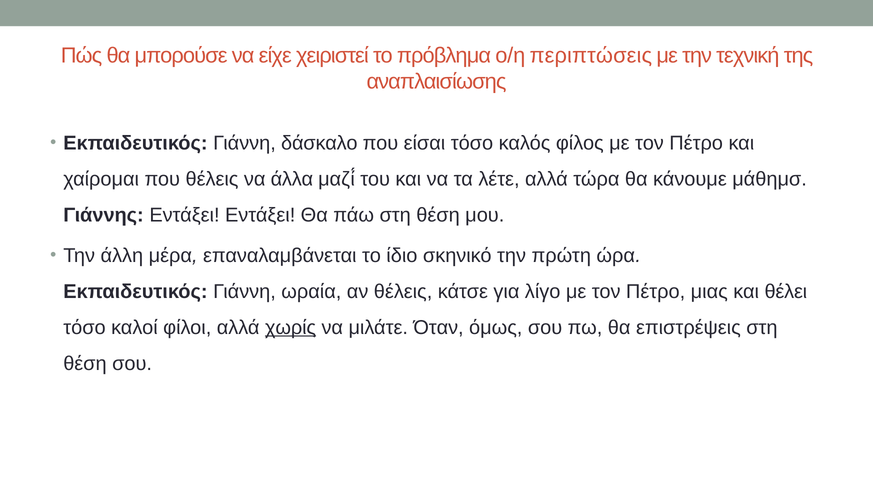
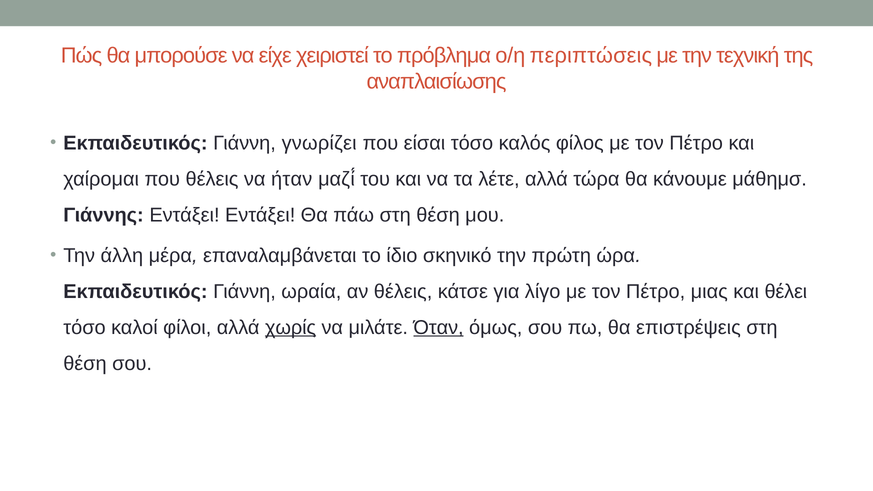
δάσκαλο: δάσκαλο -> γνωρίζει
άλλα: άλλα -> ήταν
Όταν underline: none -> present
